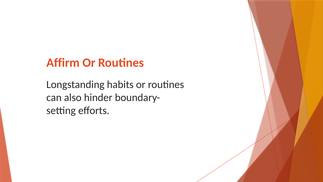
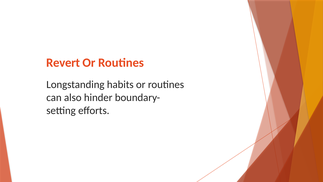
Affirm: Affirm -> Revert
